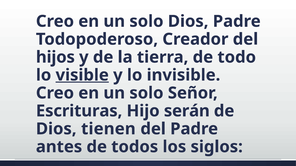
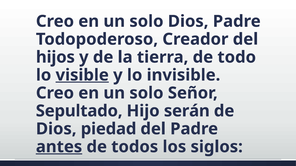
Escrituras: Escrituras -> Sepultado
tienen: tienen -> piedad
antes underline: none -> present
